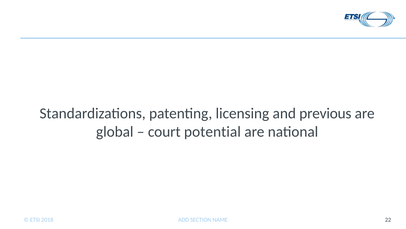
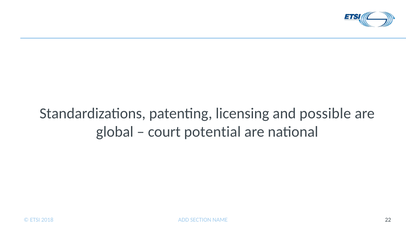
previous: previous -> possible
